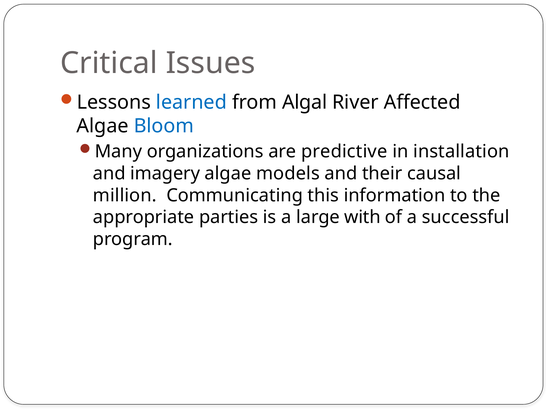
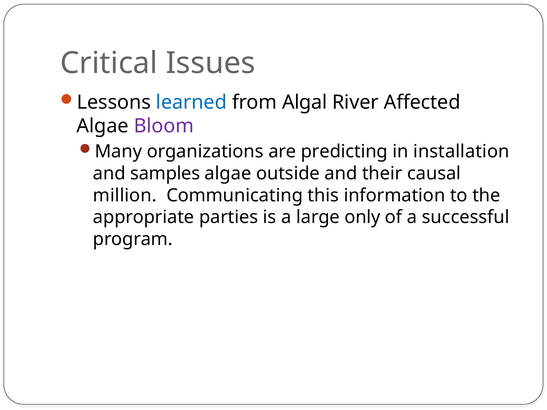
Bloom colour: blue -> purple
predictive: predictive -> predicting
imagery: imagery -> samples
models: models -> outside
with: with -> only
